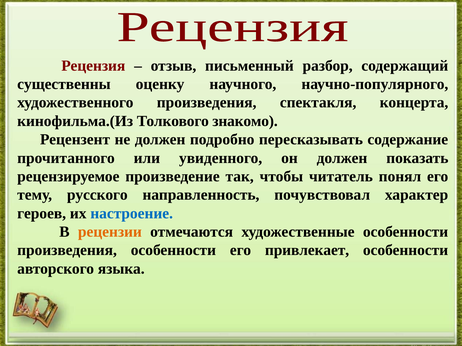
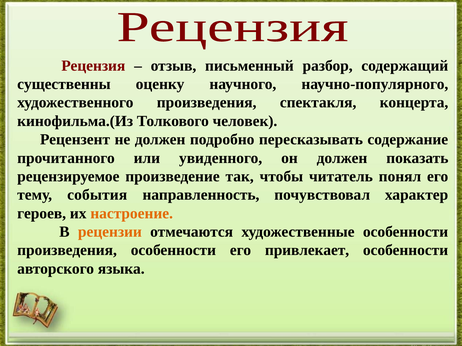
знакомо: знакомо -> человек
русского: русского -> события
настроение colour: blue -> orange
